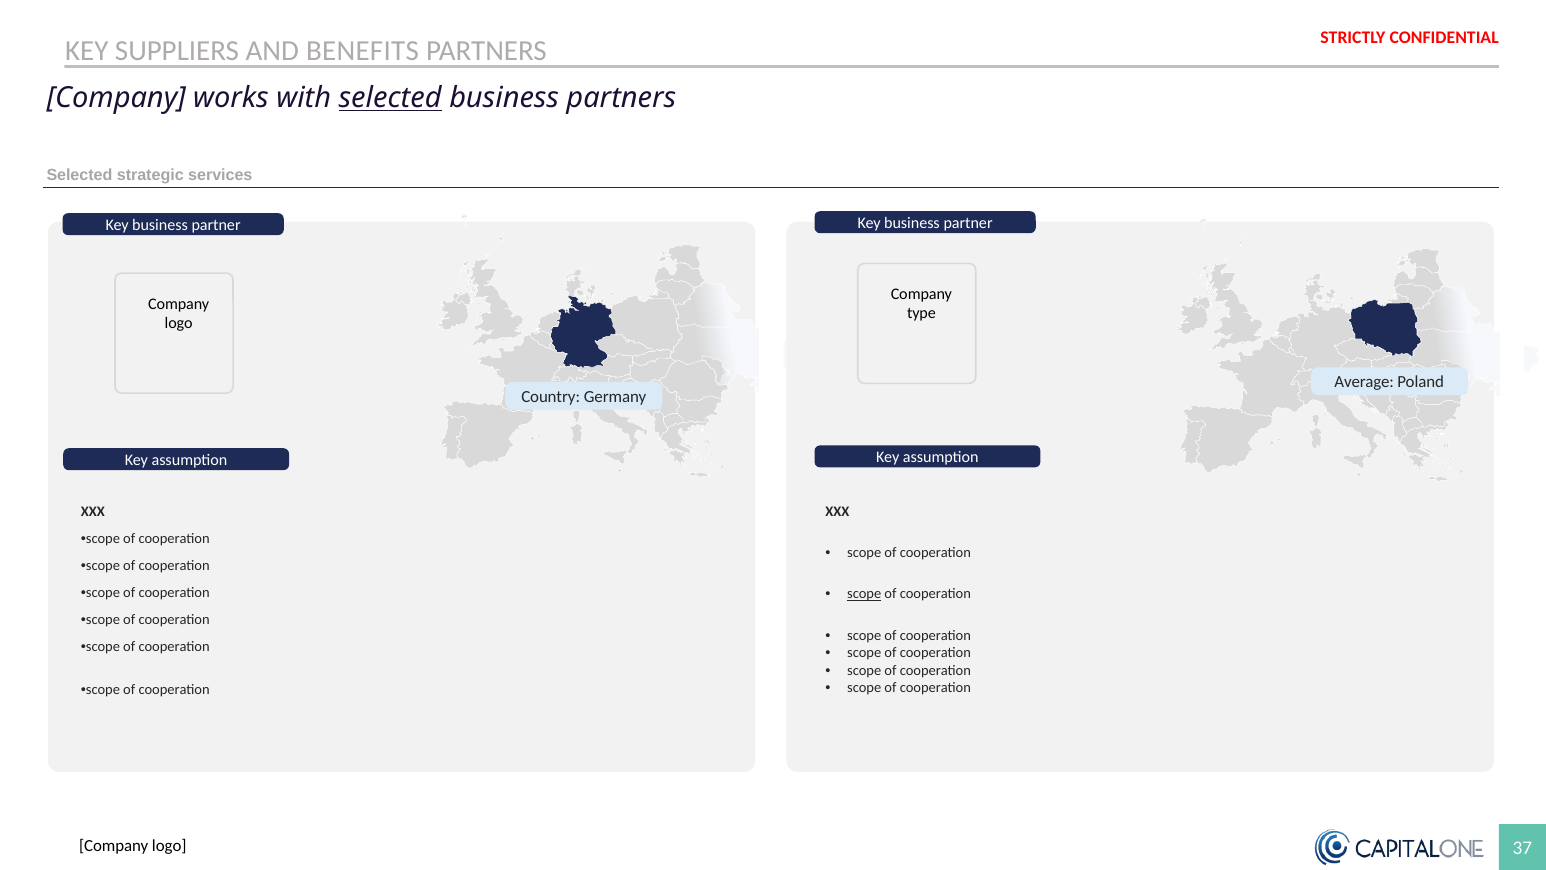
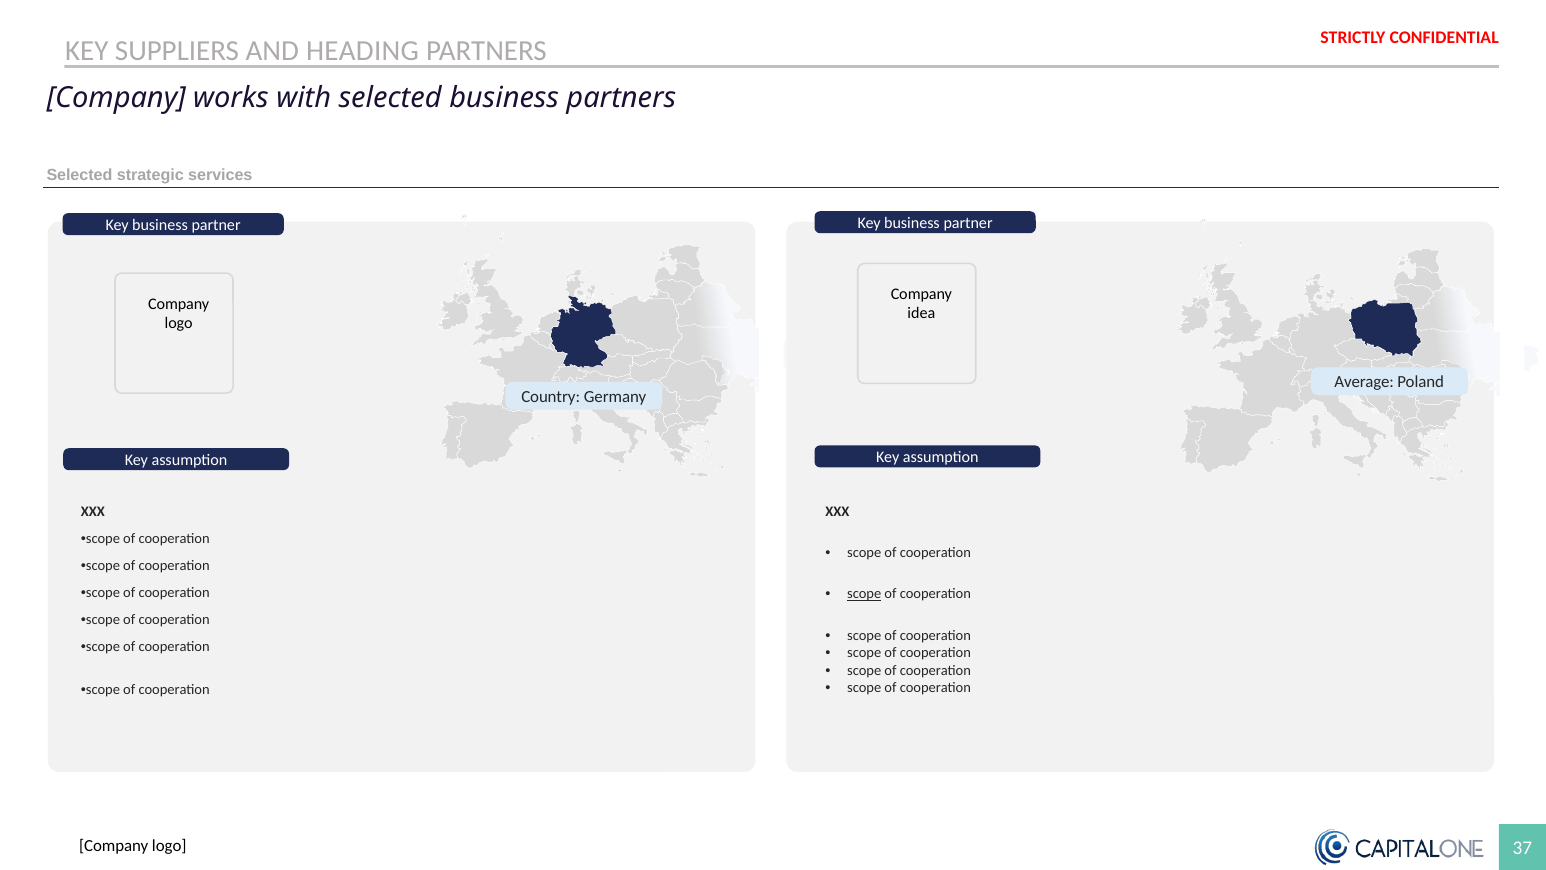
BENEFITS: BENEFITS -> HEADING
selected at (390, 98) underline: present -> none
type: type -> idea
